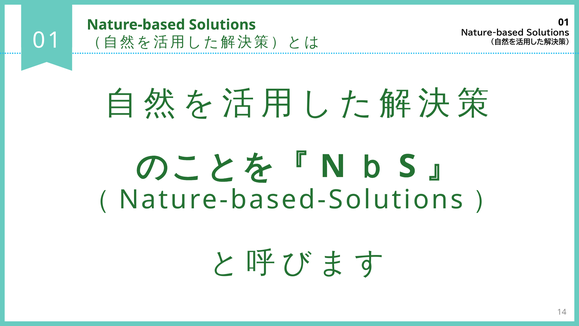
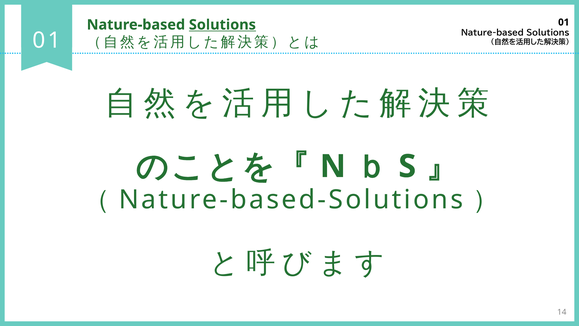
Solutions at (222, 25) underline: none -> present
